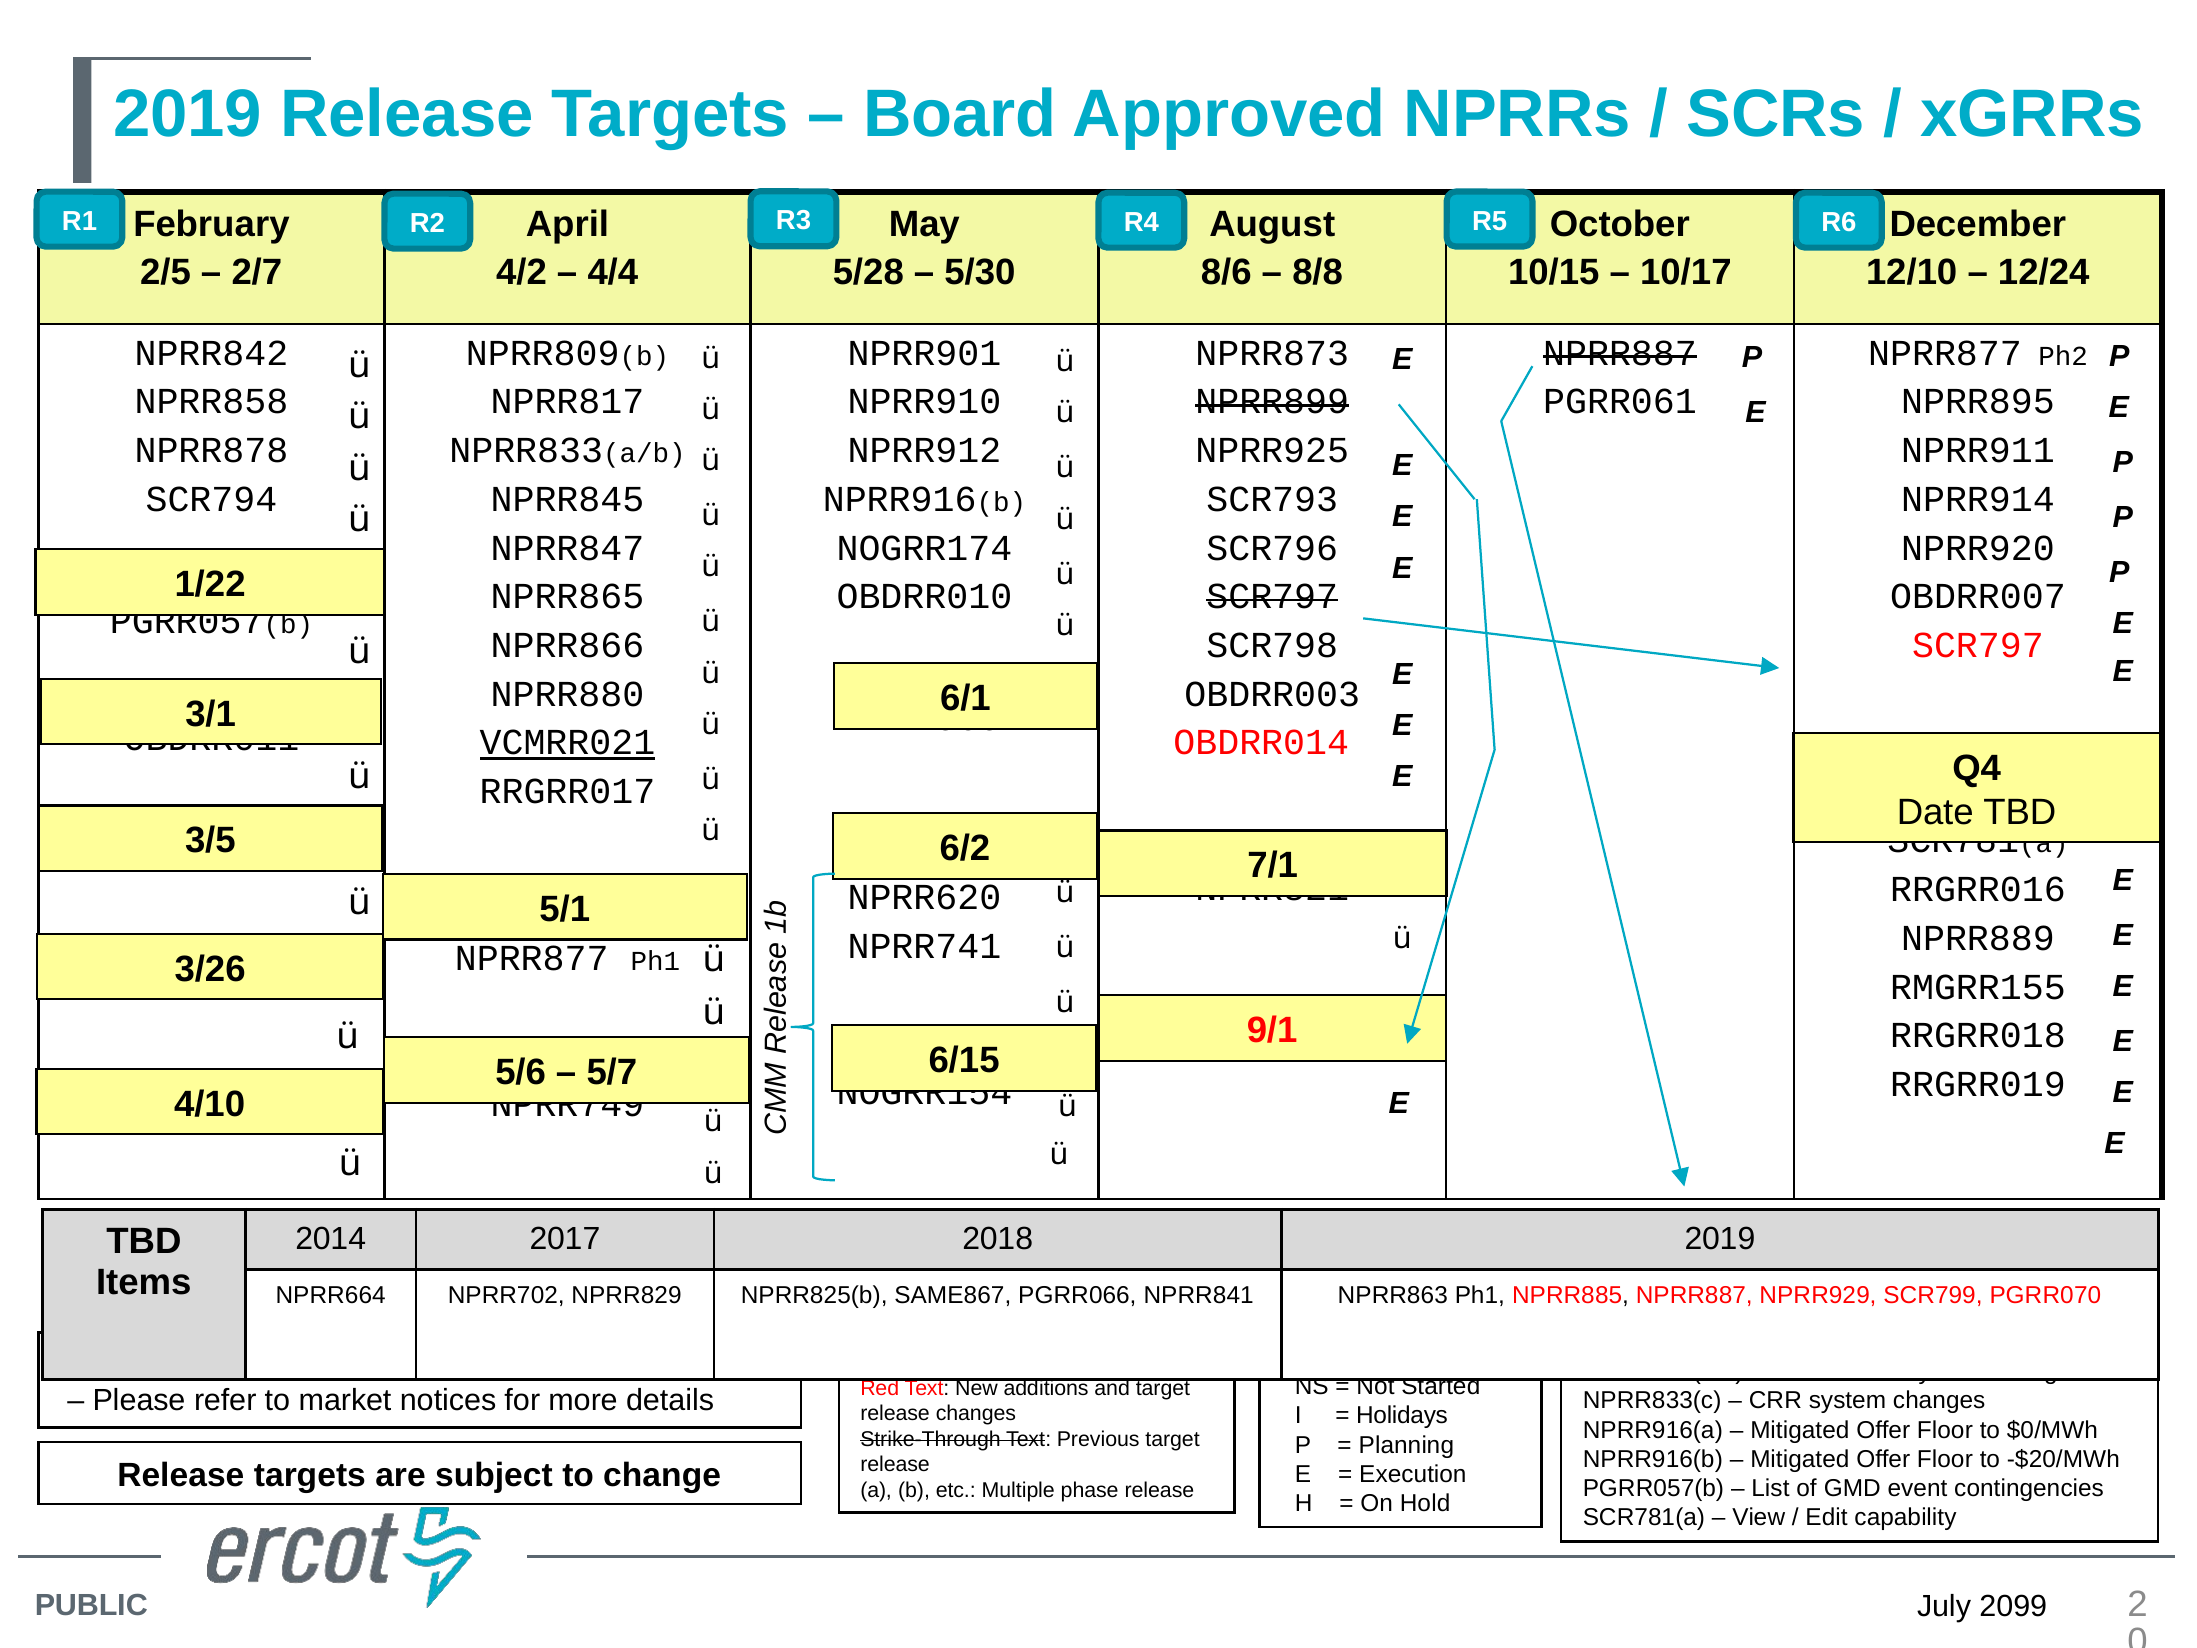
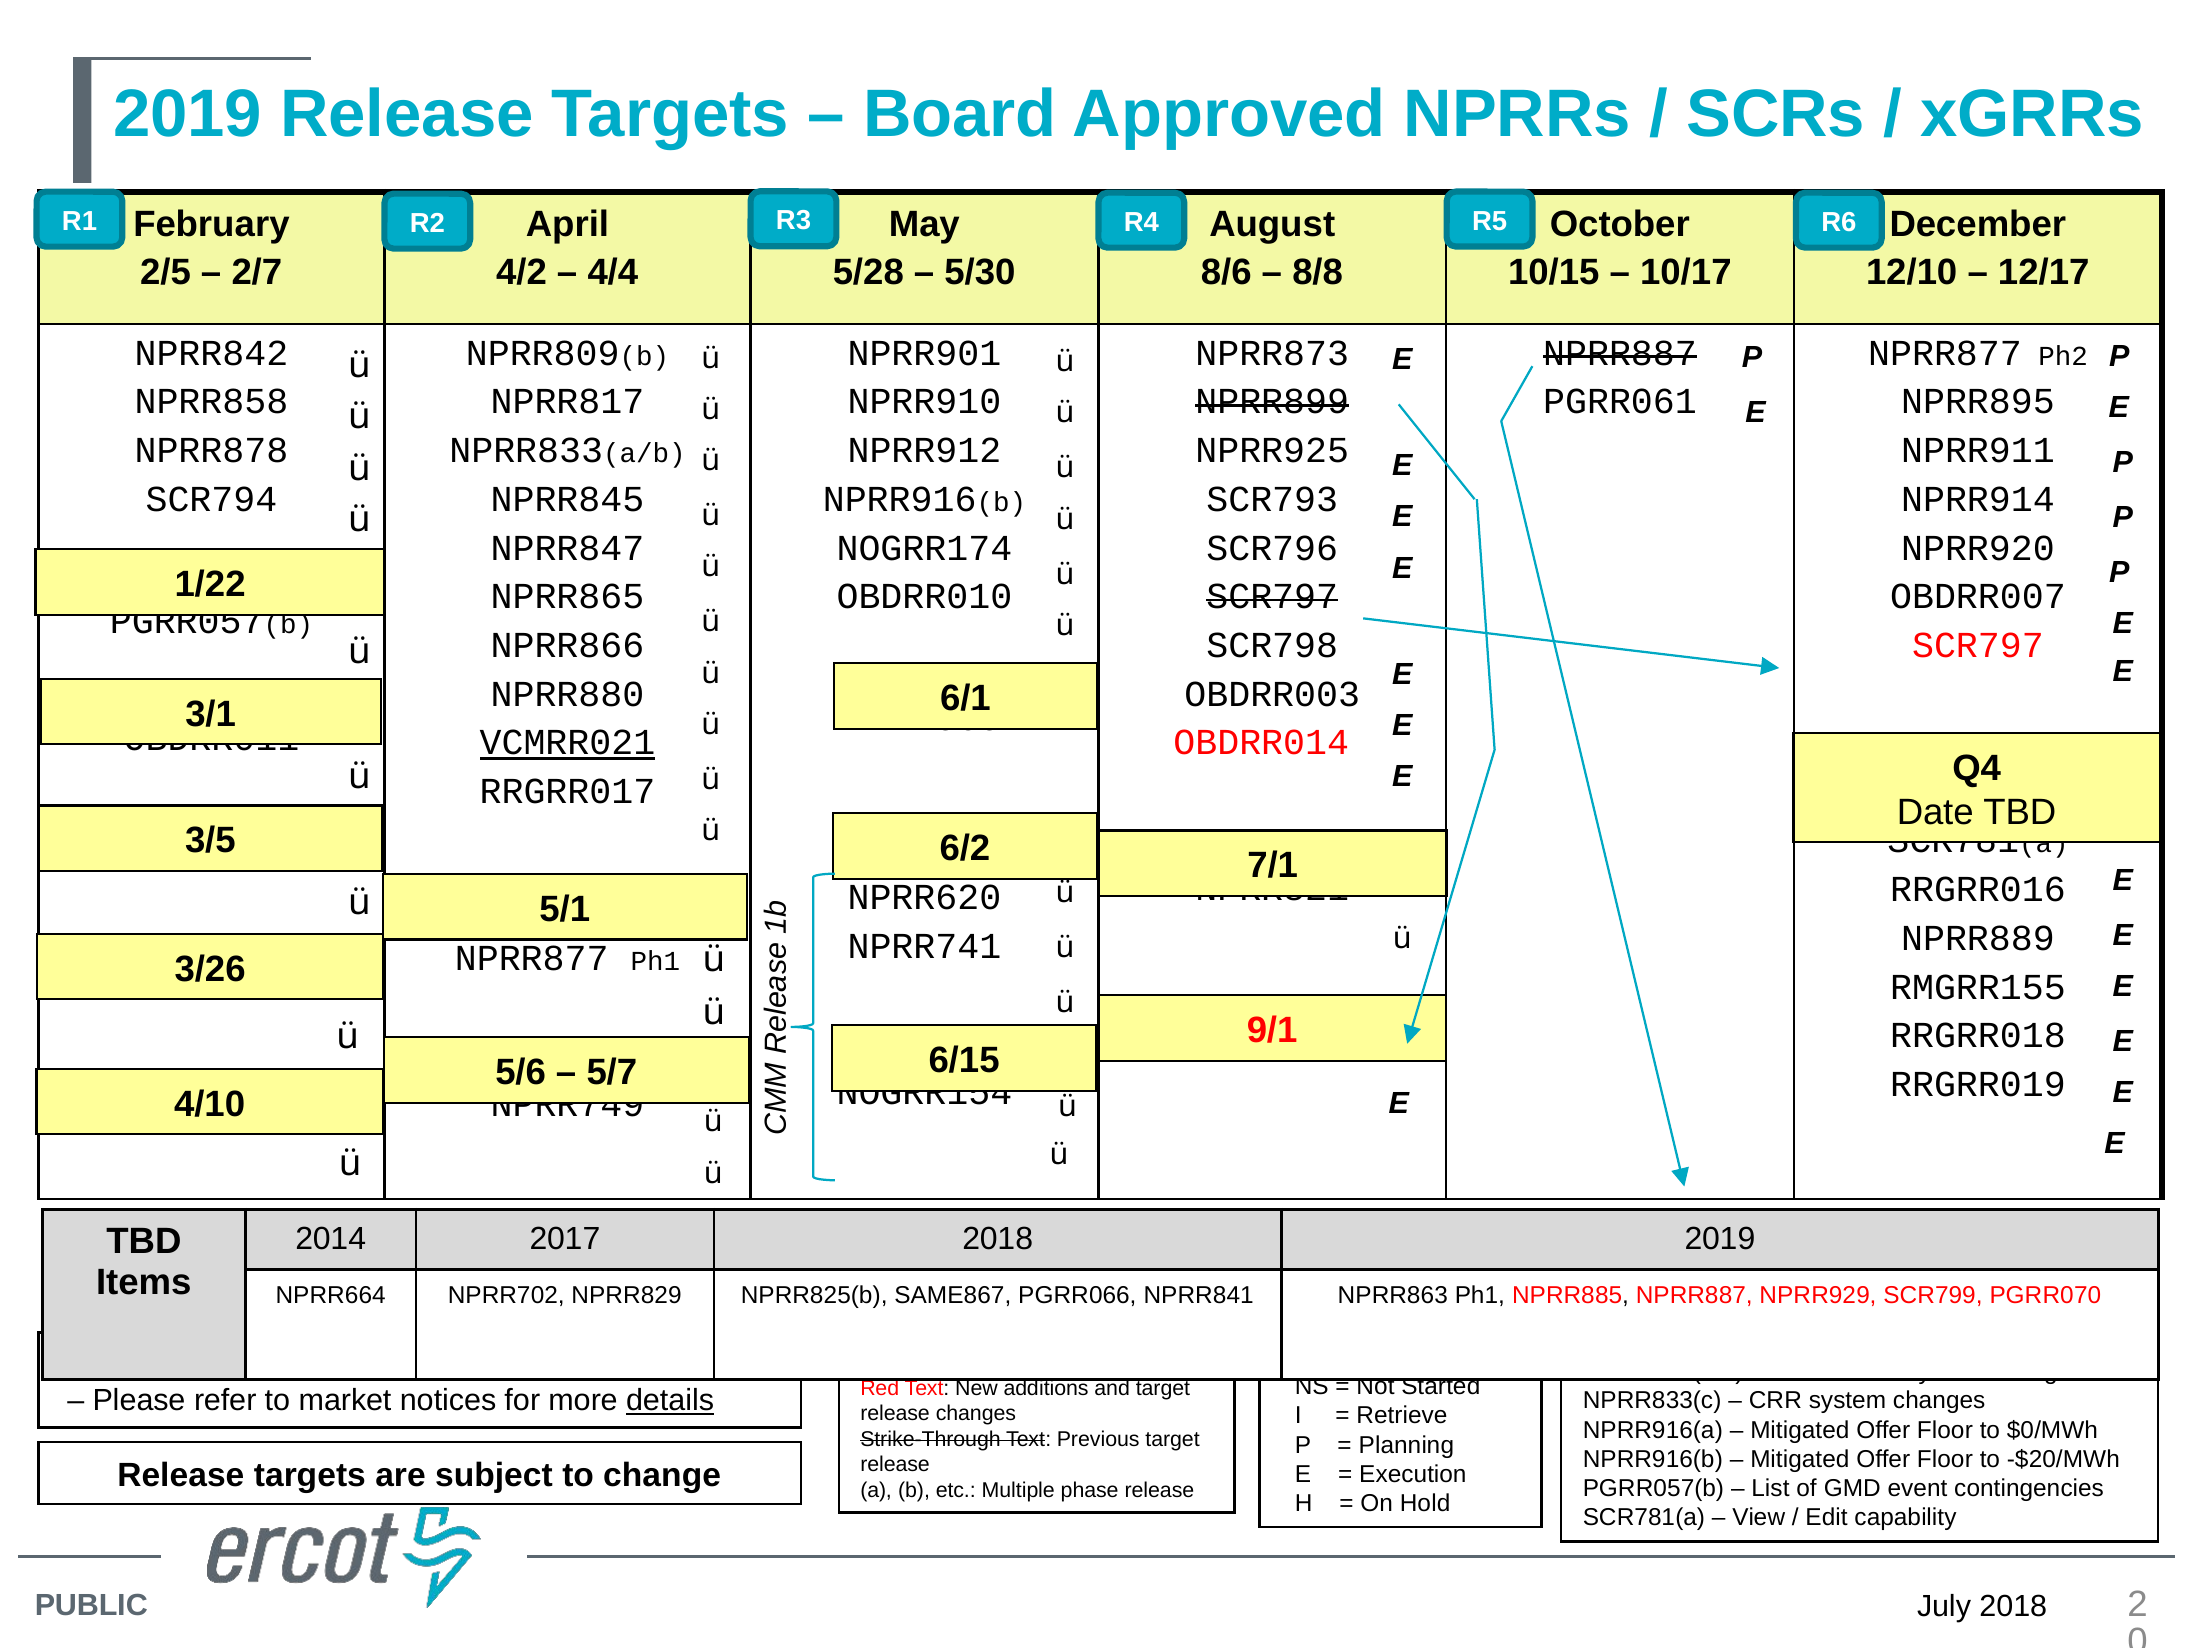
12/24: 12/24 -> 12/17
details underline: none -> present
Holidays: Holidays -> Retrieve
2099 at (2013, 1606): 2099 -> 2018
